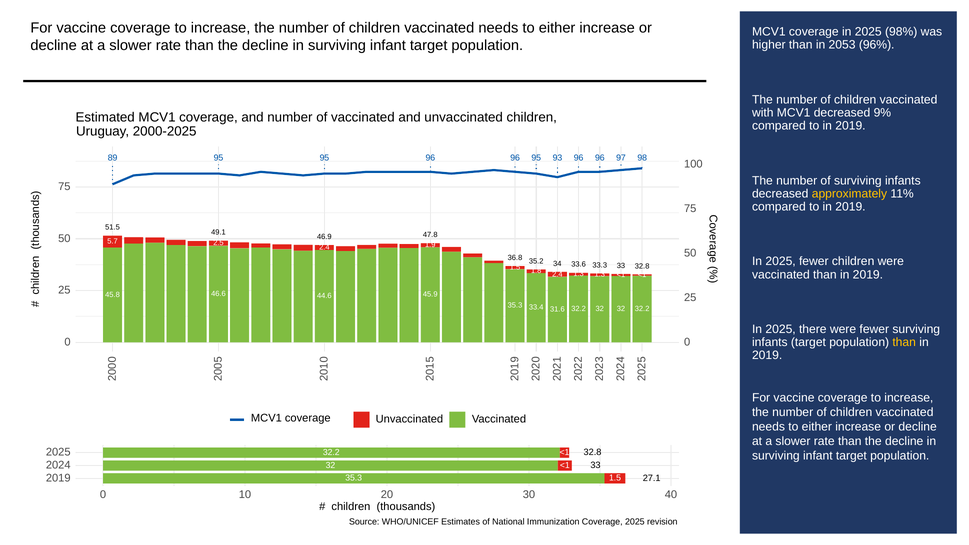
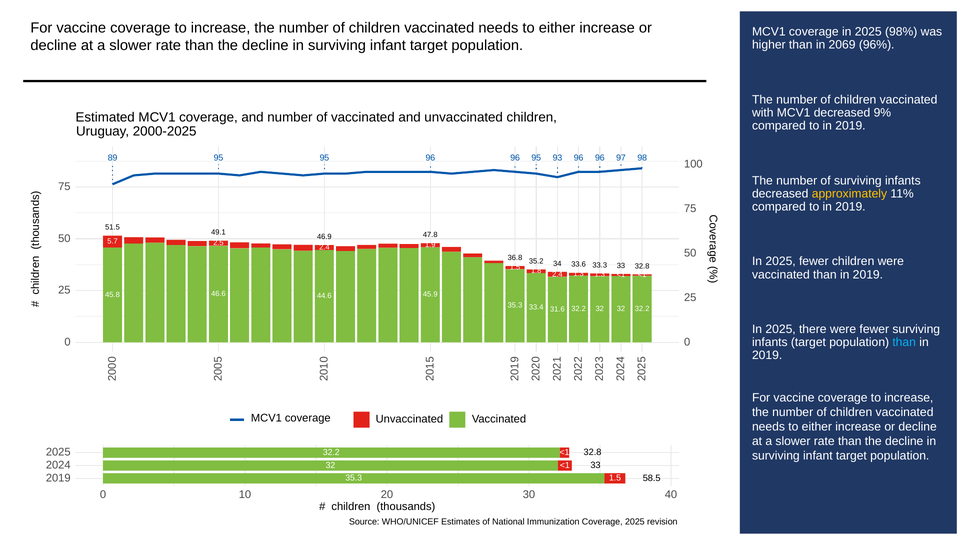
2053: 2053 -> 2069
than at (904, 342) colour: yellow -> light blue
27.1: 27.1 -> 58.5
